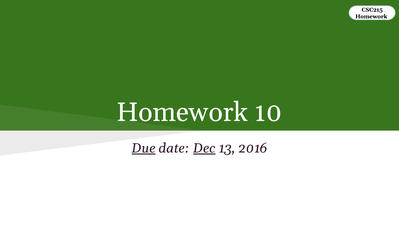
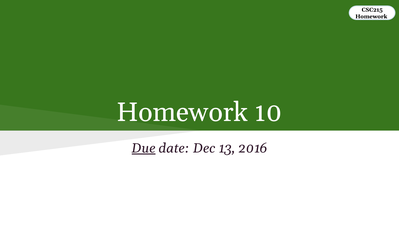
Dec underline: present -> none
